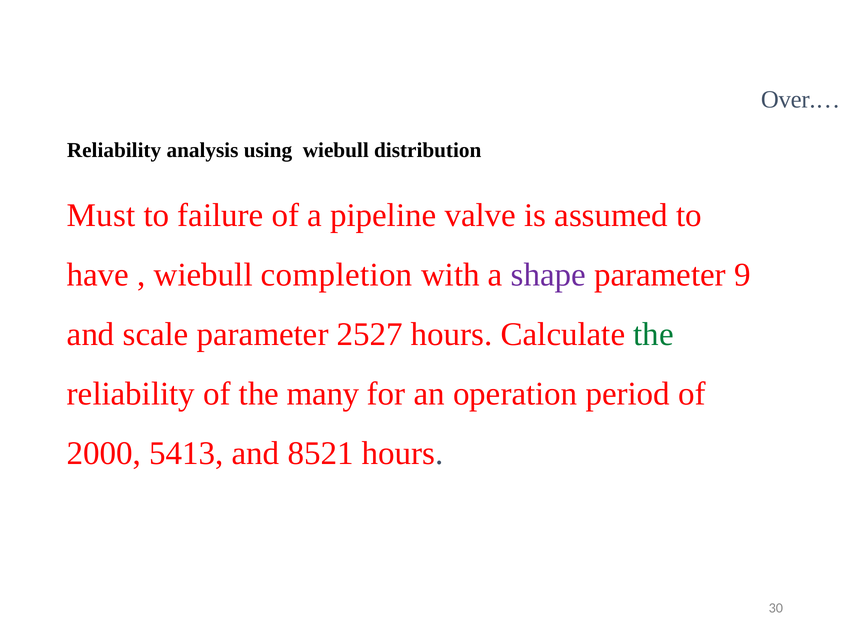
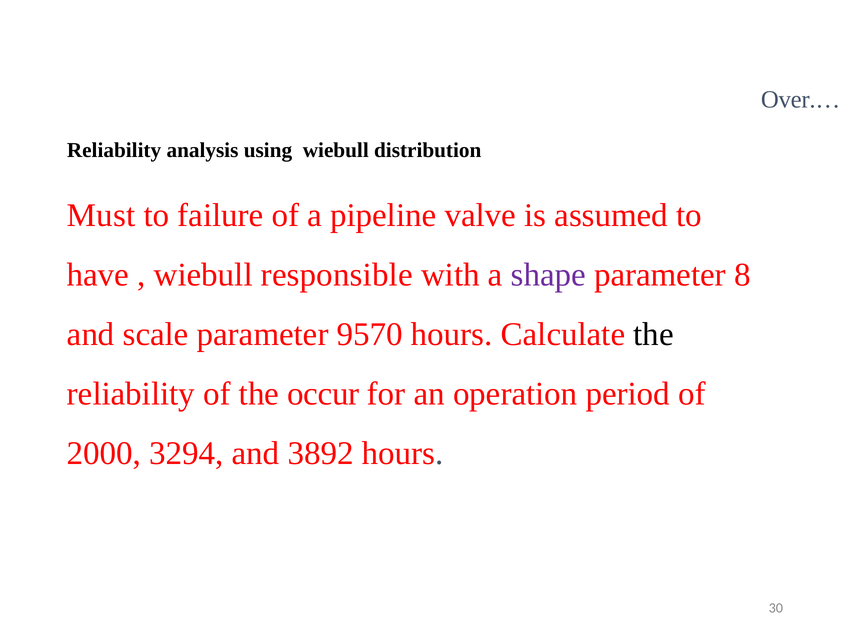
completion: completion -> responsible
9: 9 -> 8
2527: 2527 -> 9570
the at (654, 335) colour: green -> black
many: many -> occur
5413: 5413 -> 3294
8521: 8521 -> 3892
